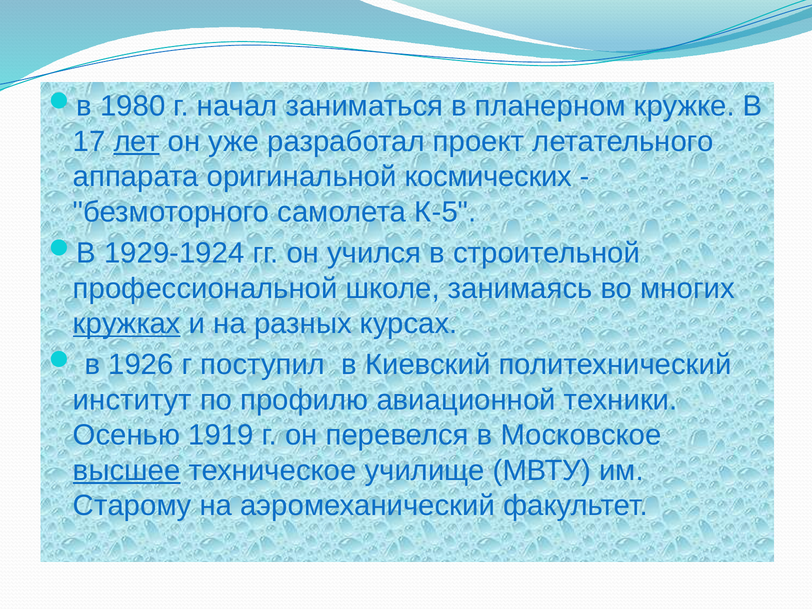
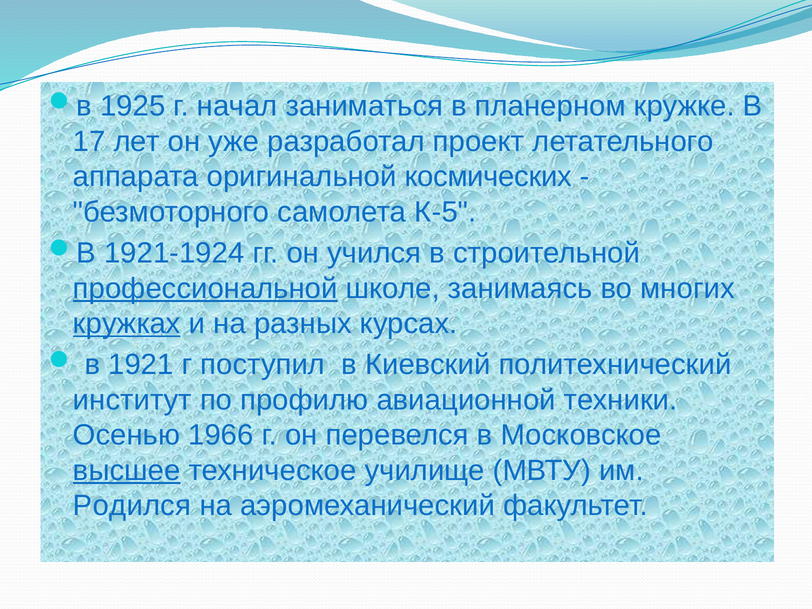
1980: 1980 -> 1925
лет underline: present -> none
1929-1924: 1929-1924 -> 1921-1924
профессиональной underline: none -> present
1926: 1926 -> 1921
1919: 1919 -> 1966
Старому: Старому -> Родился
